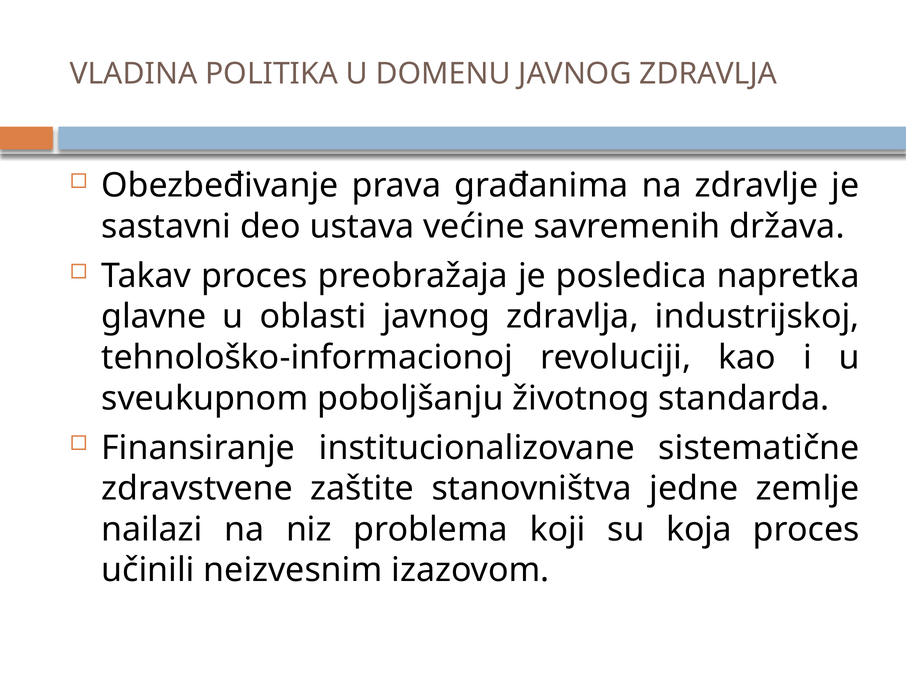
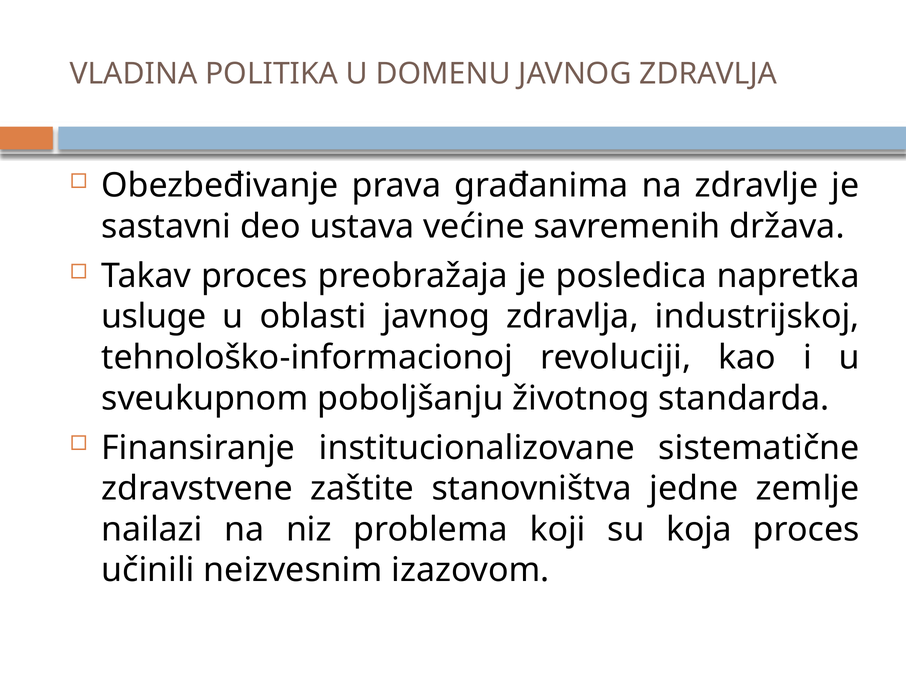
glavne: glavne -> usluge
